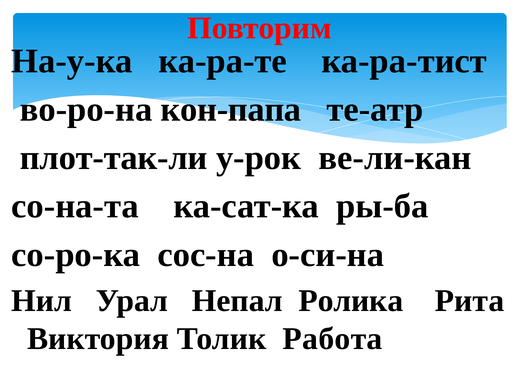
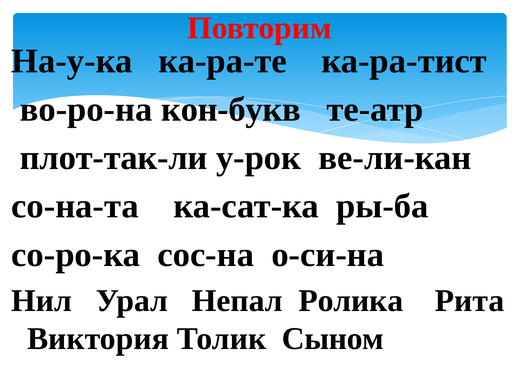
кон-папа: кон-папа -> кон-букв
Работа: Работа -> Сыном
